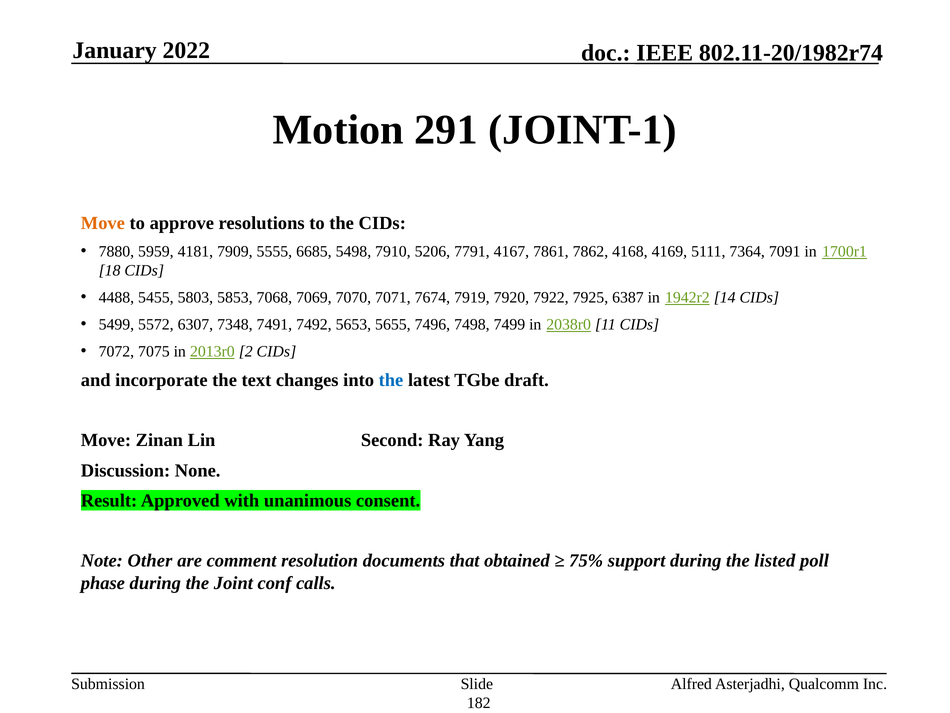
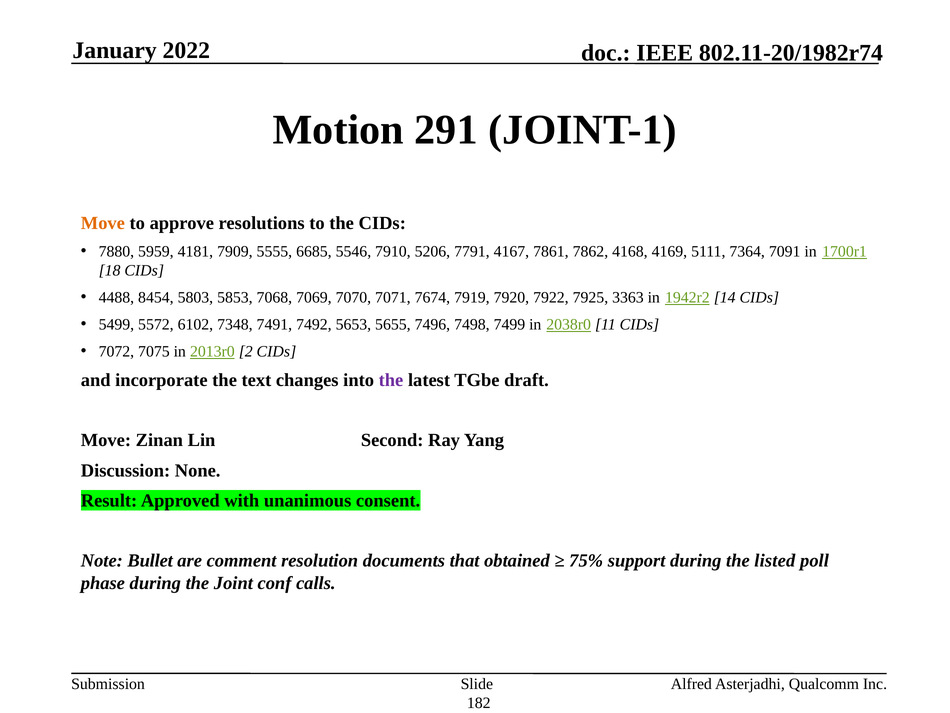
5498: 5498 -> 5546
5455: 5455 -> 8454
6387: 6387 -> 3363
6307: 6307 -> 6102
the at (391, 380) colour: blue -> purple
Other: Other -> Bullet
